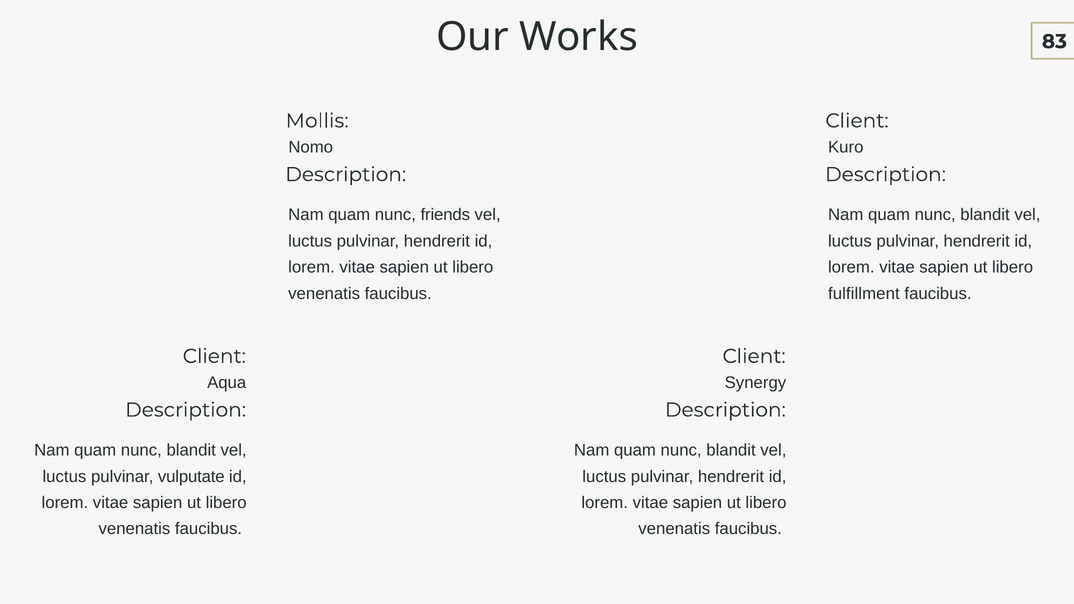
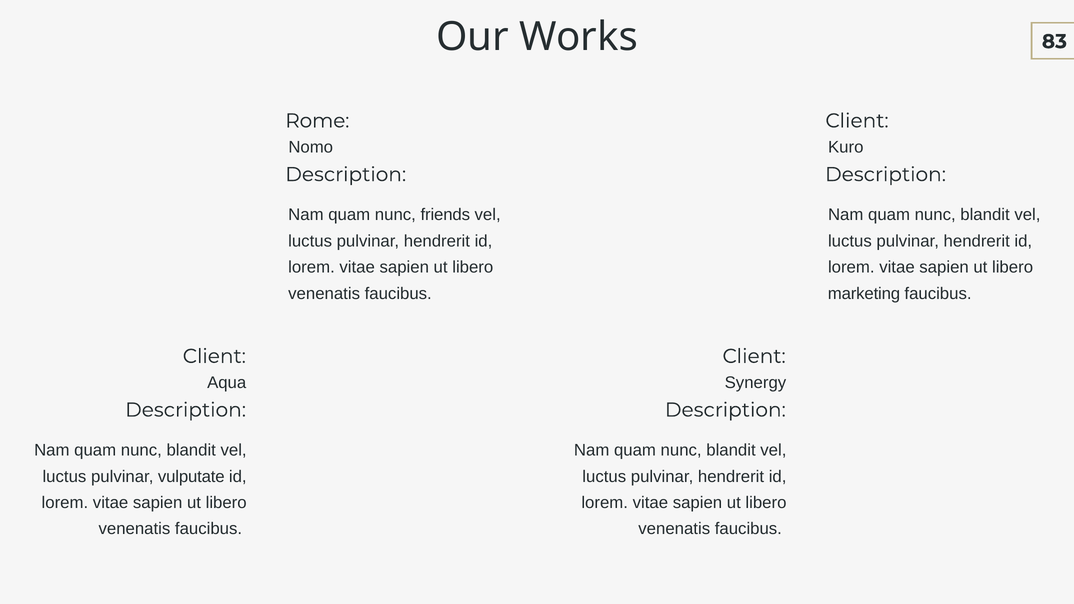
Mollis: Mollis -> Rome
fulfillment: fulfillment -> marketing
